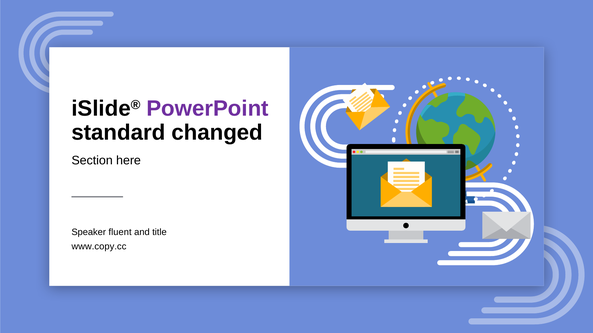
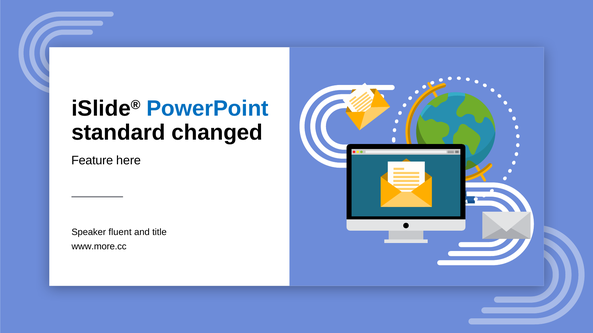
PowerPoint colour: purple -> blue
Section: Section -> Feature
www.copy.cc: www.copy.cc -> www.more.cc
